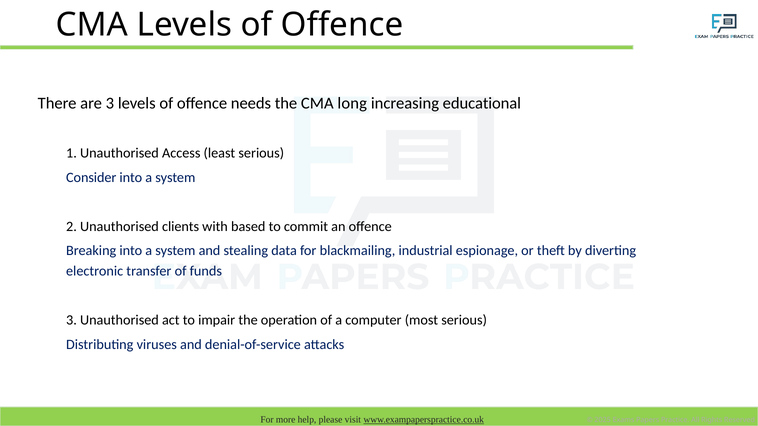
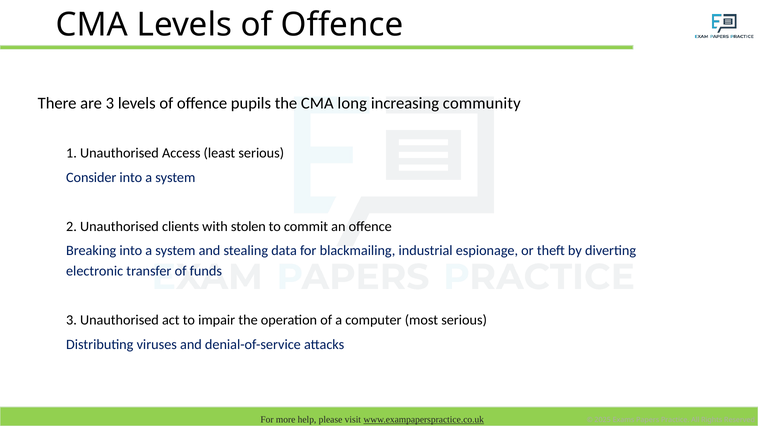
needs: needs -> pupils
educational: educational -> community
based: based -> stolen
